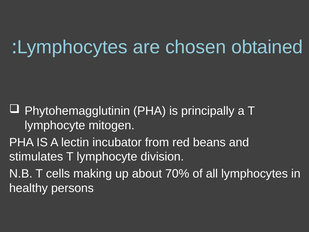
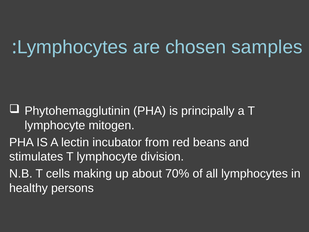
obtained: obtained -> samples
